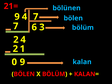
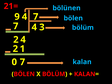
6 at (34, 27): 6 -> 4
0 9: 9 -> 7
